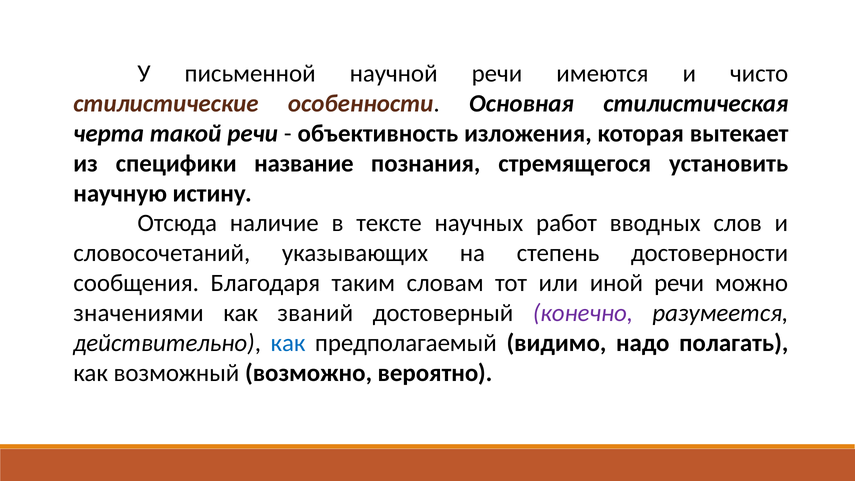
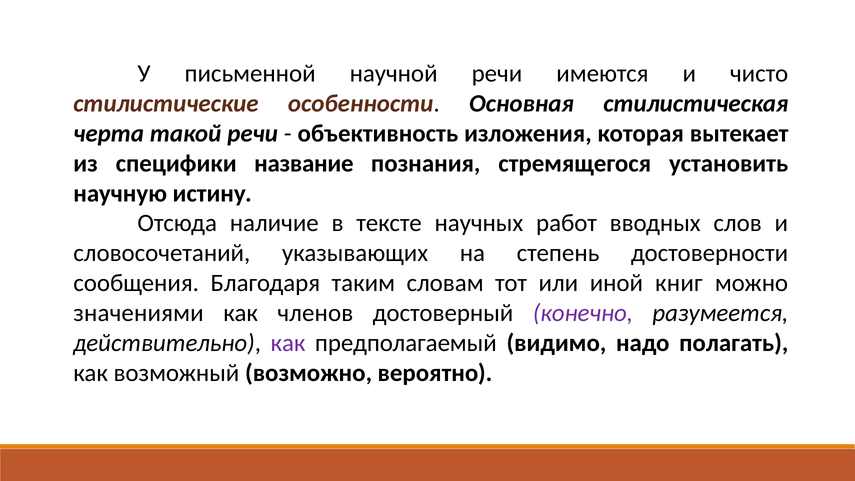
иной речи: речи -> книг
званий: званий -> членов
как at (288, 343) colour: blue -> purple
